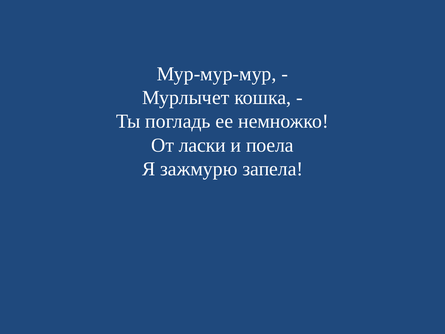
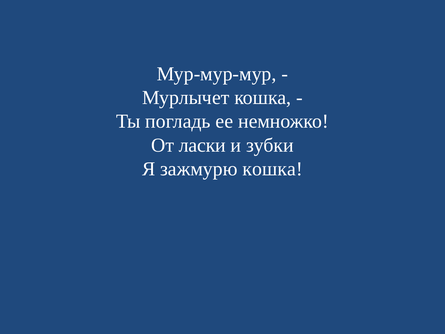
поела: поела -> зубки
зажмурю запела: запела -> кошка
